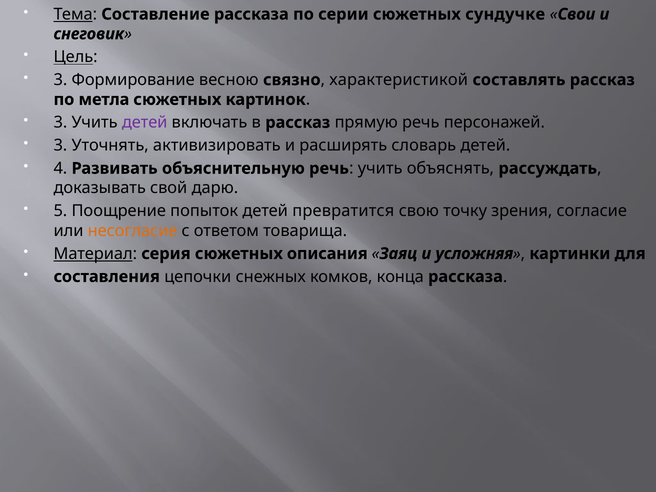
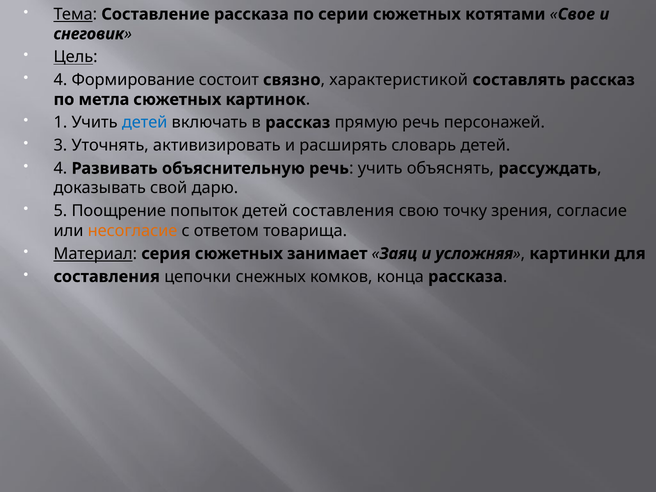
сундучке: сундучке -> котятами
Свои: Свои -> Свое
3 at (60, 80): 3 -> 4
весною: весною -> состоит
3 at (60, 122): 3 -> 1
детей at (145, 122) colour: purple -> blue
детей превратится: превратится -> составления
описания: описания -> занимает
